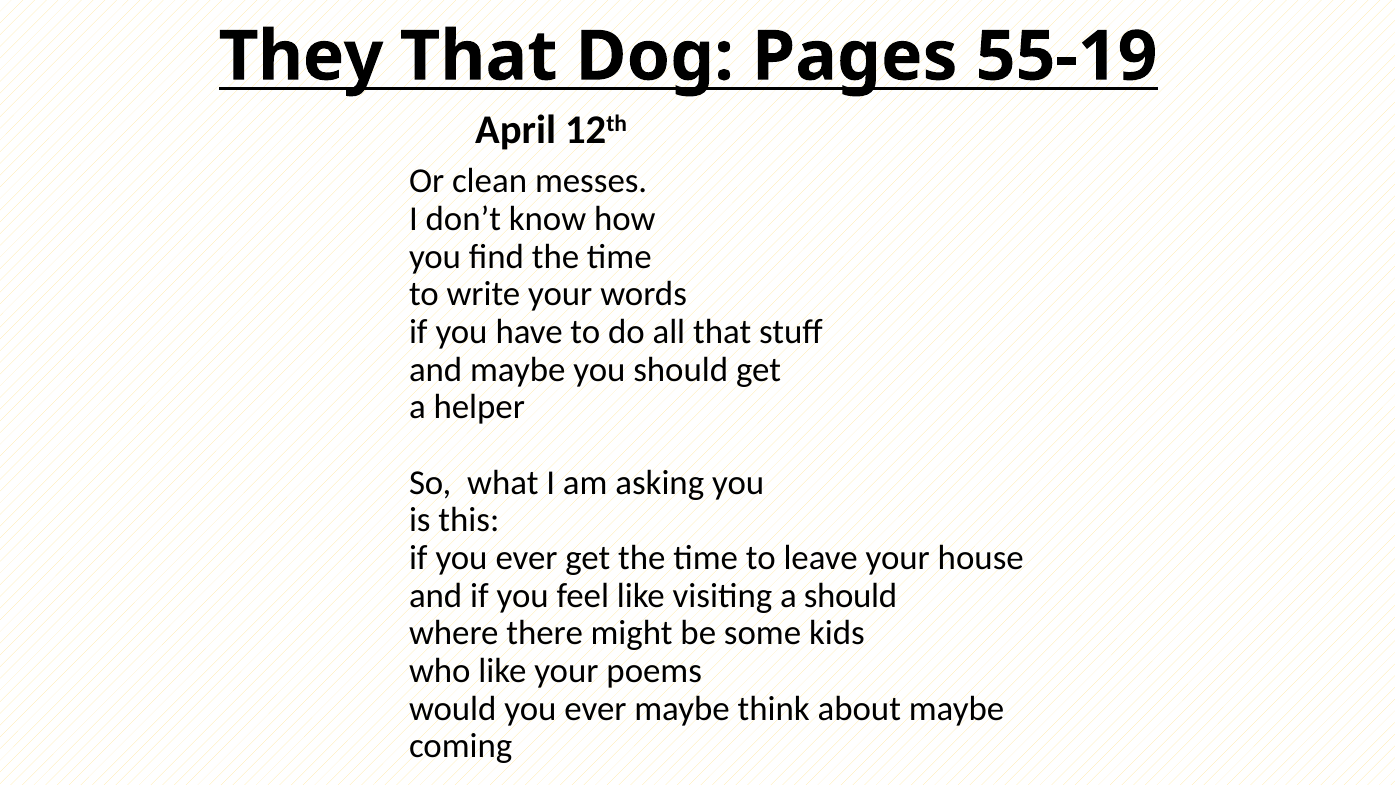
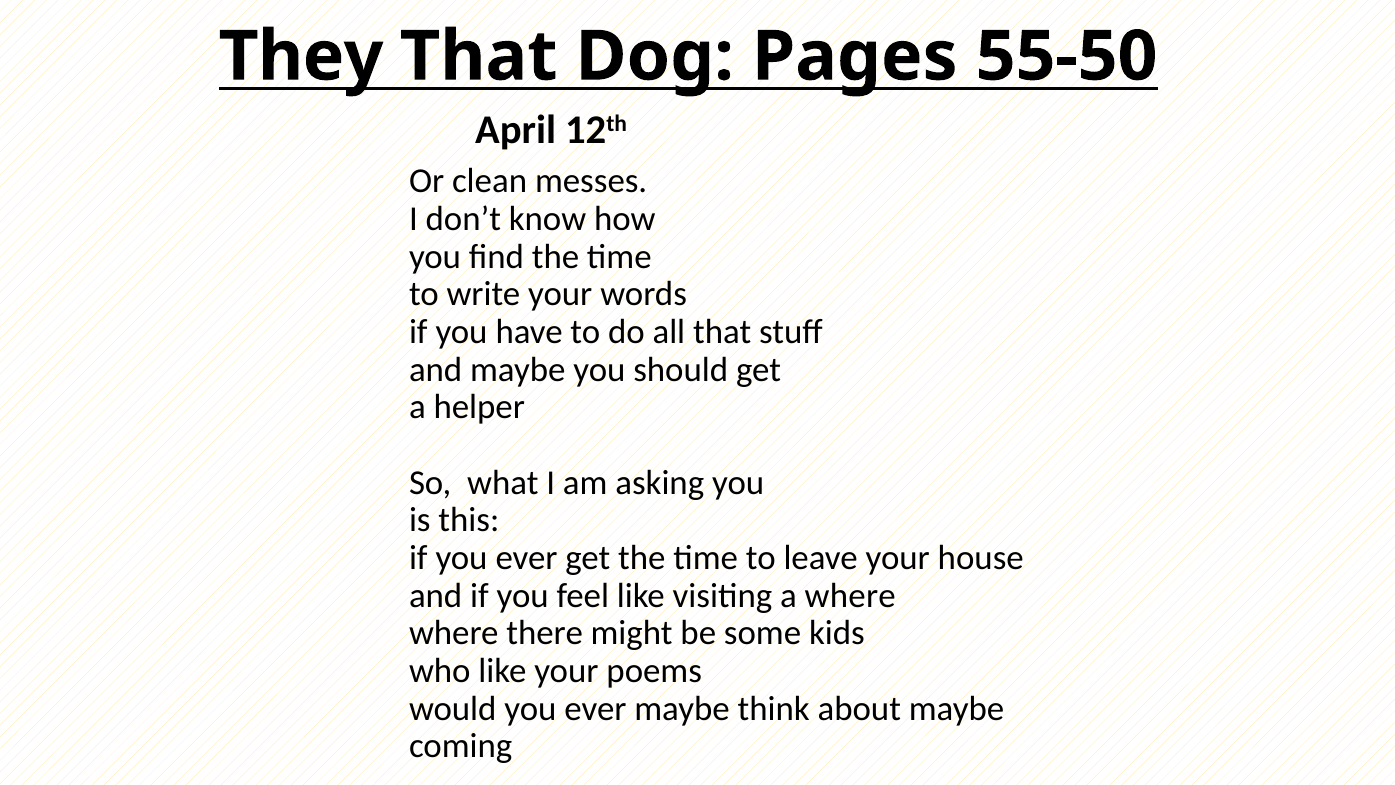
55-19: 55-19 -> 55-50
a should: should -> where
